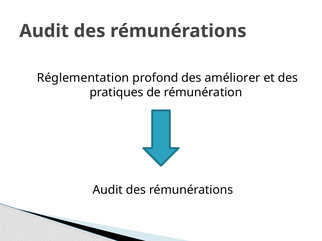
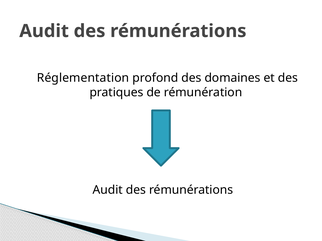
améliorer: améliorer -> domaines
